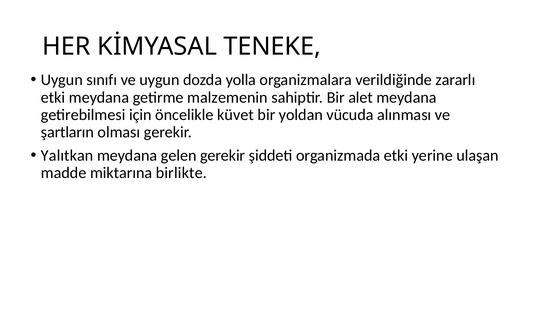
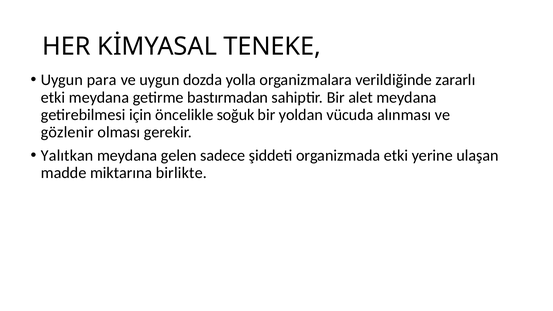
sınıfı: sınıfı -> para
malzemenin: malzemenin -> bastırmadan
küvet: küvet -> soğuk
şartların: şartların -> gözlenir
gelen gerekir: gerekir -> sadece
